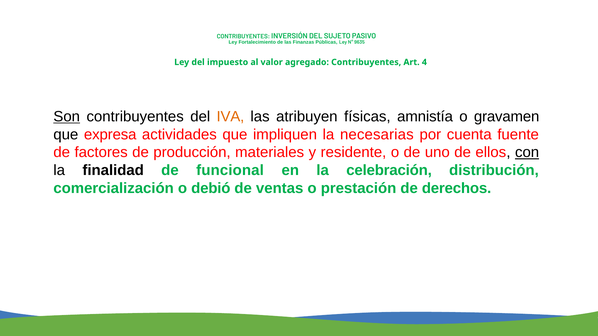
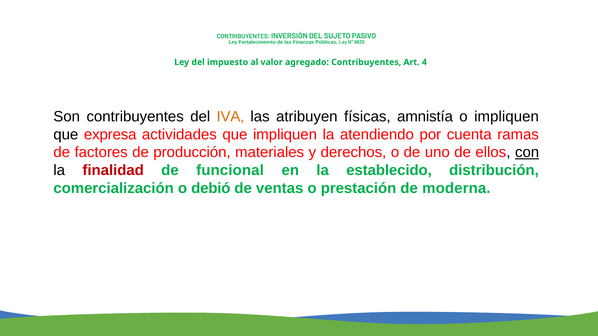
Son underline: present -> none
o gravamen: gravamen -> impliquen
necesarias: necesarias -> atendiendo
fuente: fuente -> ramas
residente: residente -> derechos
finalidad colour: black -> red
celebración: celebración -> establecido
derechos: derechos -> moderna
